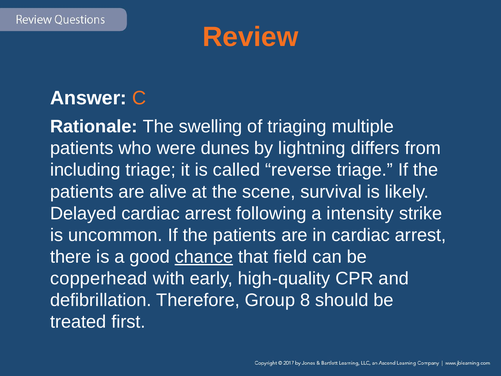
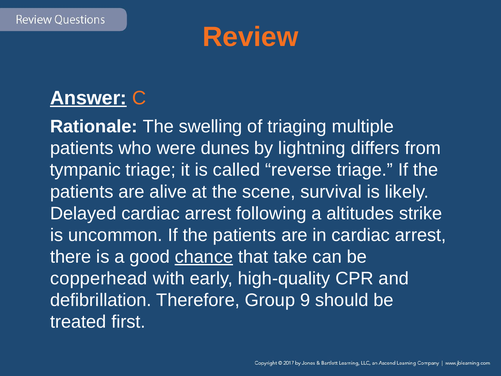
Answer underline: none -> present
including: including -> tympanic
intensity: intensity -> altitudes
field: field -> take
8: 8 -> 9
